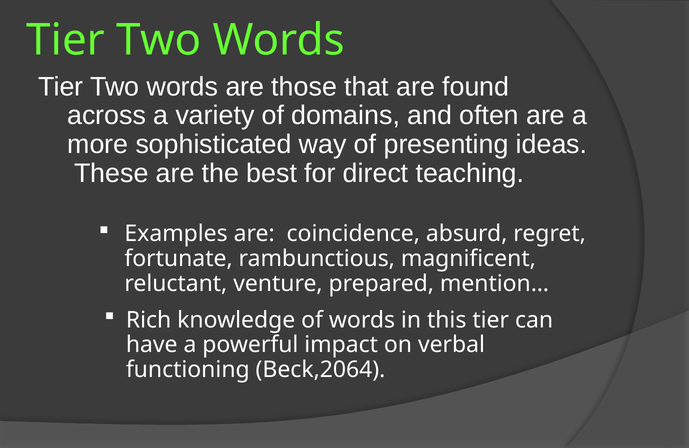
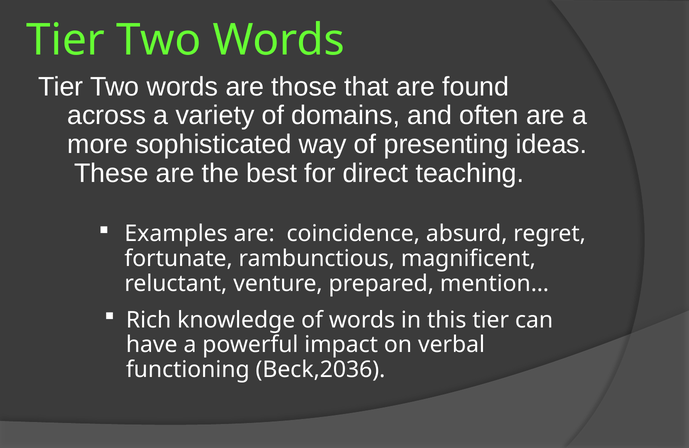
Beck,2064: Beck,2064 -> Beck,2036
